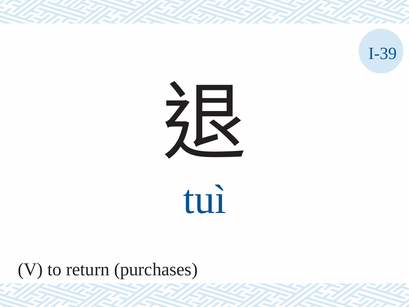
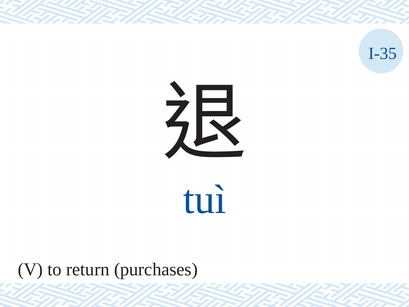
I-39: I-39 -> I-35
